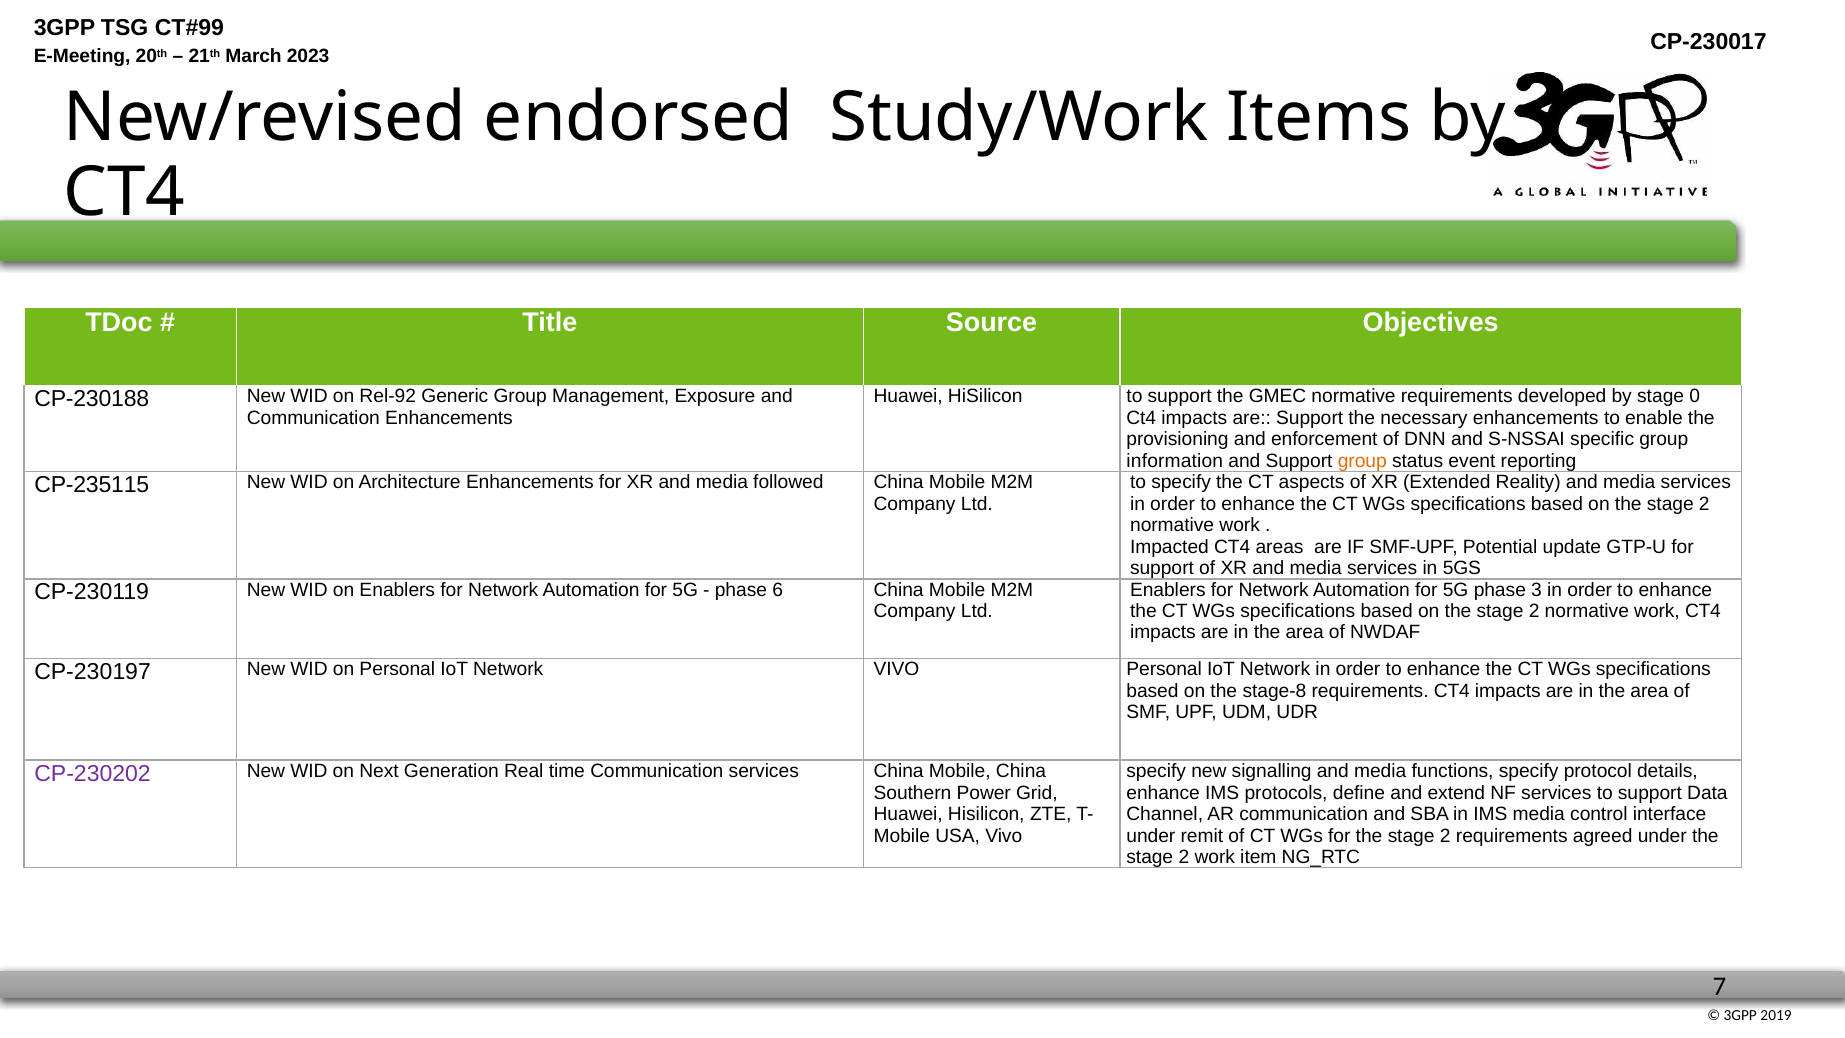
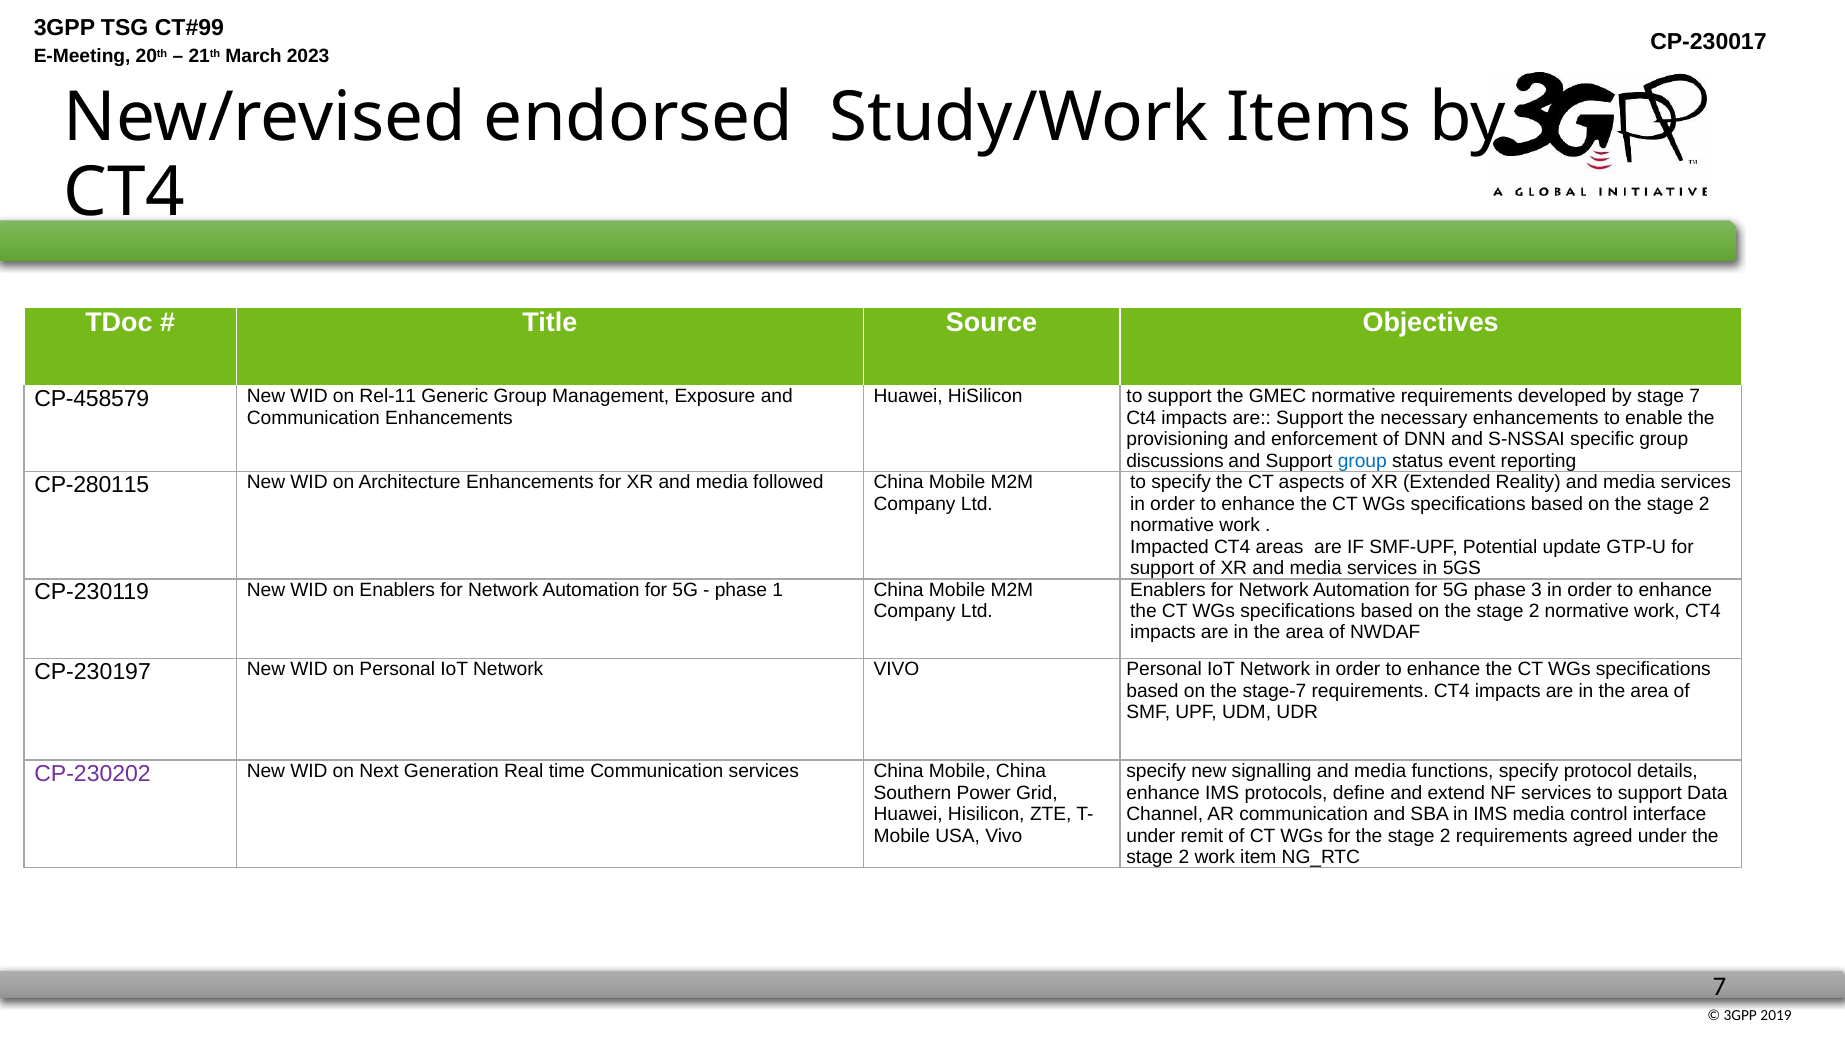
stage 0: 0 -> 7
CP-230188: CP-230188 -> CP-458579
Rel-92: Rel-92 -> Rel-11
information: information -> discussions
group at (1362, 461) colour: orange -> blue
CP-235115: CP-235115 -> CP-280115
6: 6 -> 1
stage-8: stage-8 -> stage-7
